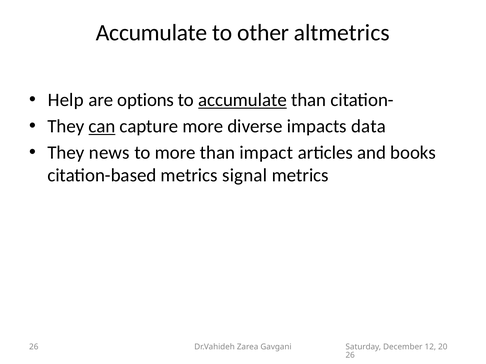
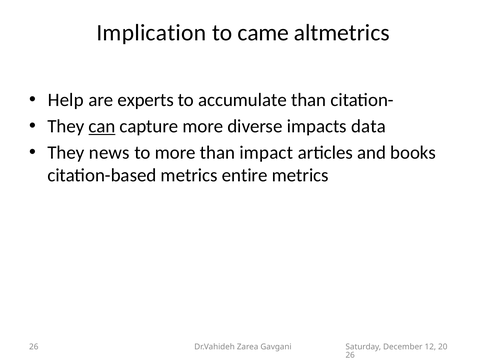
Accumulate at (152, 33): Accumulate -> Implication
other: other -> came
options: options -> experts
accumulate at (242, 100) underline: present -> none
signal: signal -> entire
